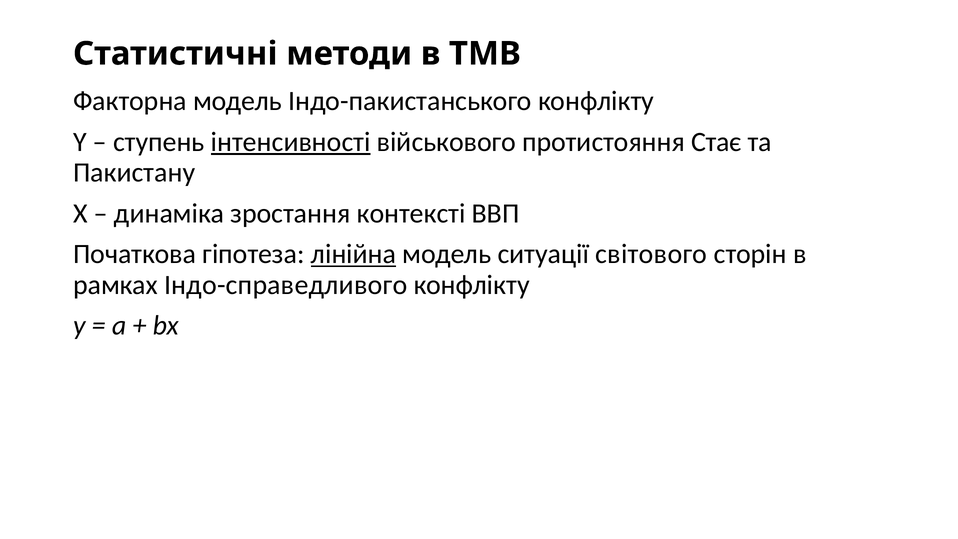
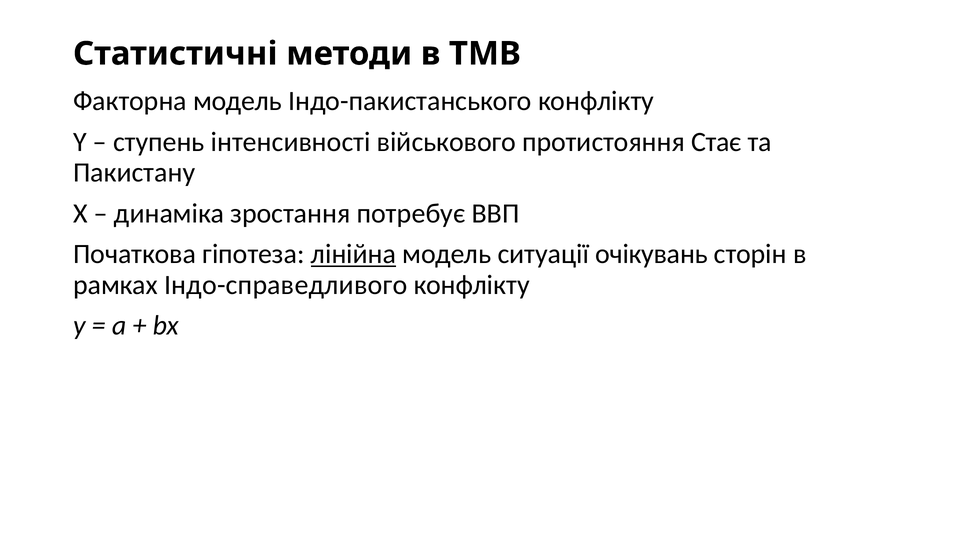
інтенсивності underline: present -> none
контексті: контексті -> потребує
світового: світового -> очікувань
